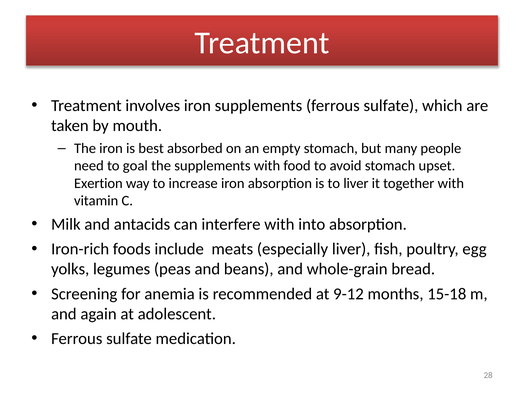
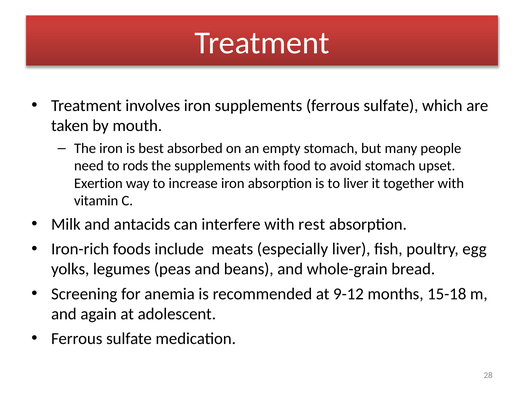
goal: goal -> rods
into: into -> rest
